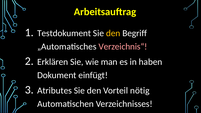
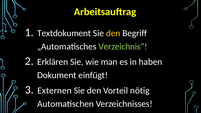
Testdokument: Testdokument -> Textdokument
Verzeichnis“ colour: pink -> light green
Atributes: Atributes -> Externen
